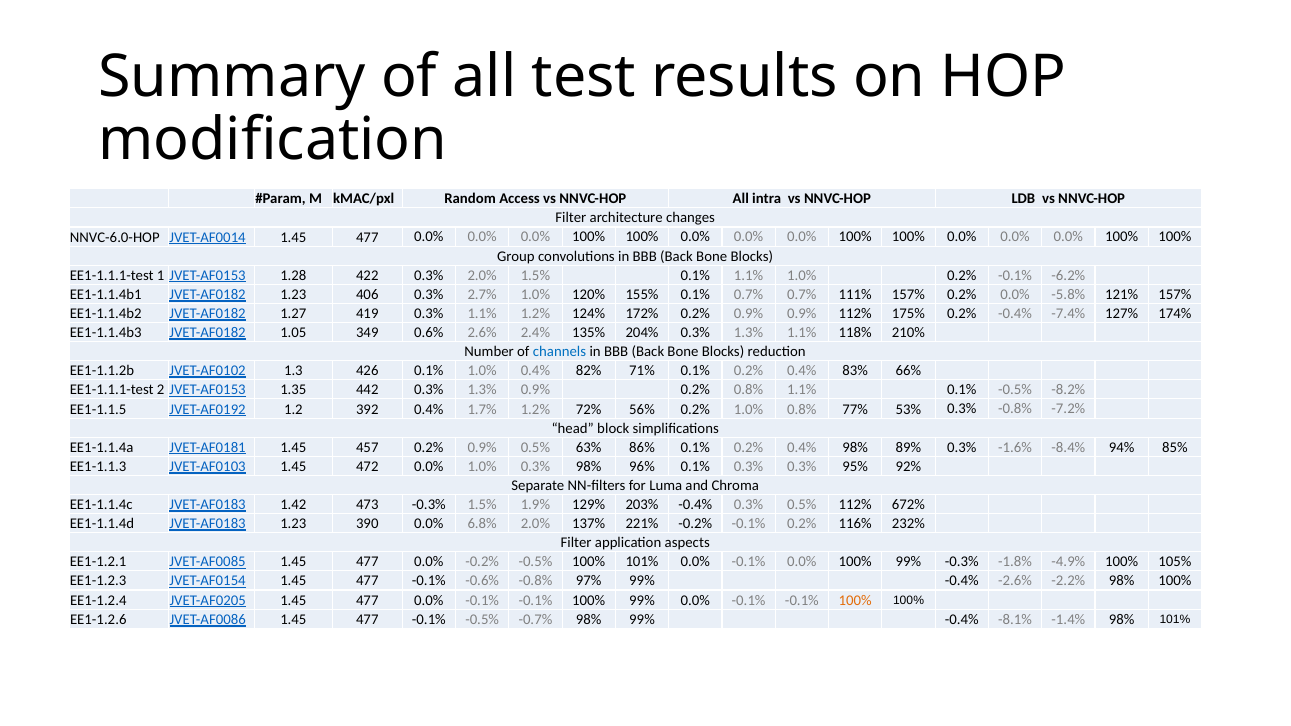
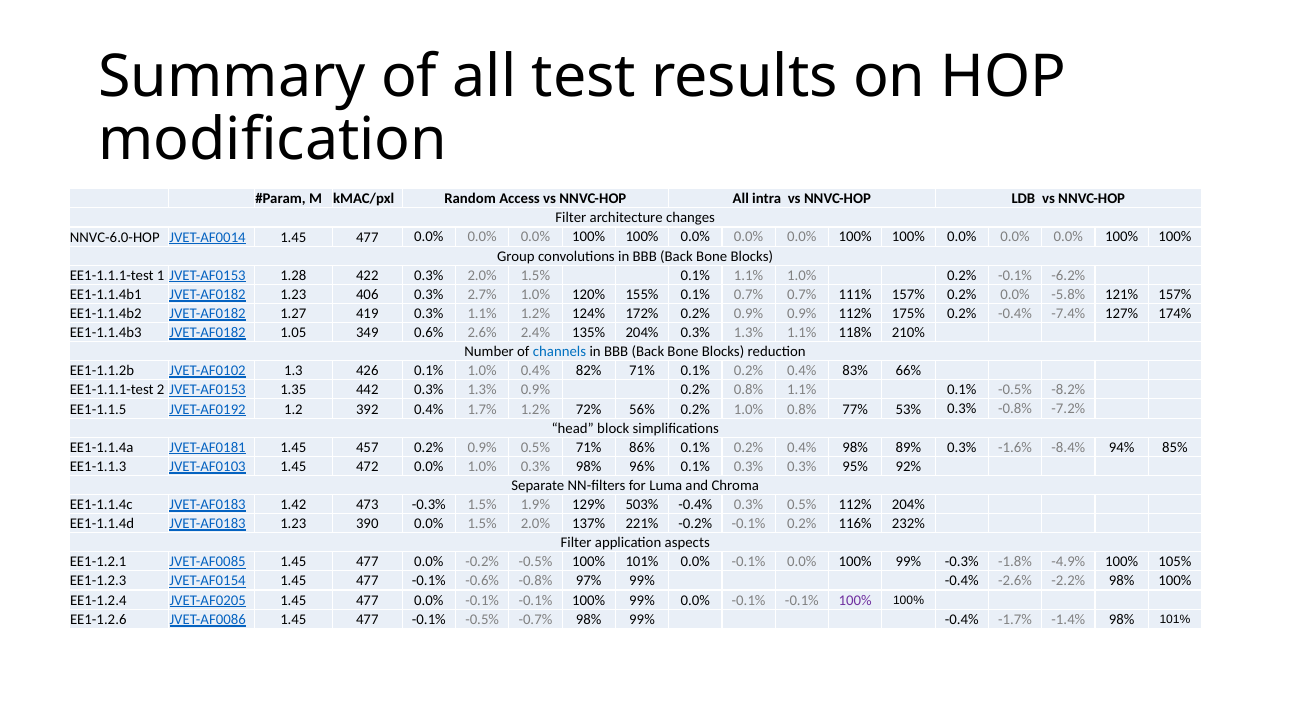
0.5% 63%: 63% -> 71%
203%: 203% -> 503%
112% 672%: 672% -> 204%
0.0% 6.8%: 6.8% -> 1.5%
100% at (855, 600) colour: orange -> purple
-8.1%: -8.1% -> -1.7%
